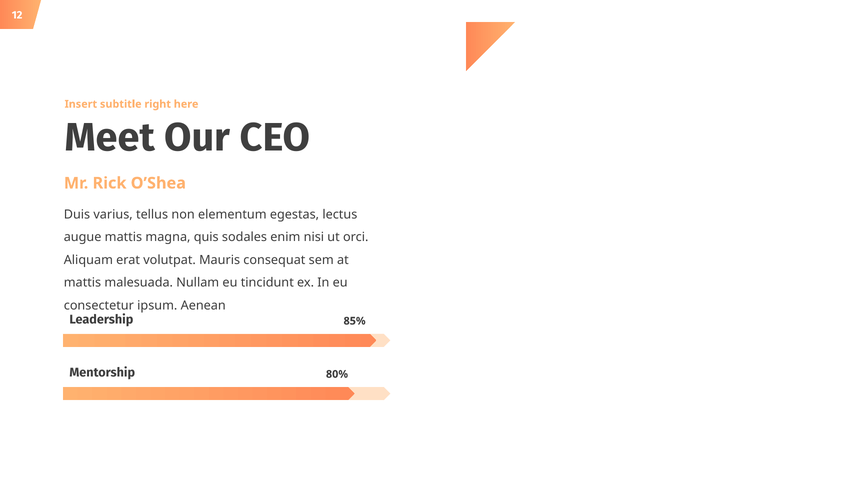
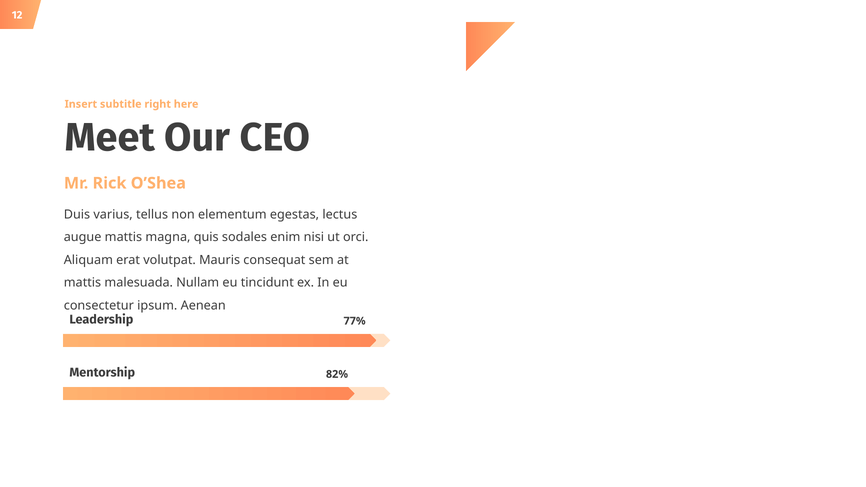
85%: 85% -> 77%
80%: 80% -> 82%
